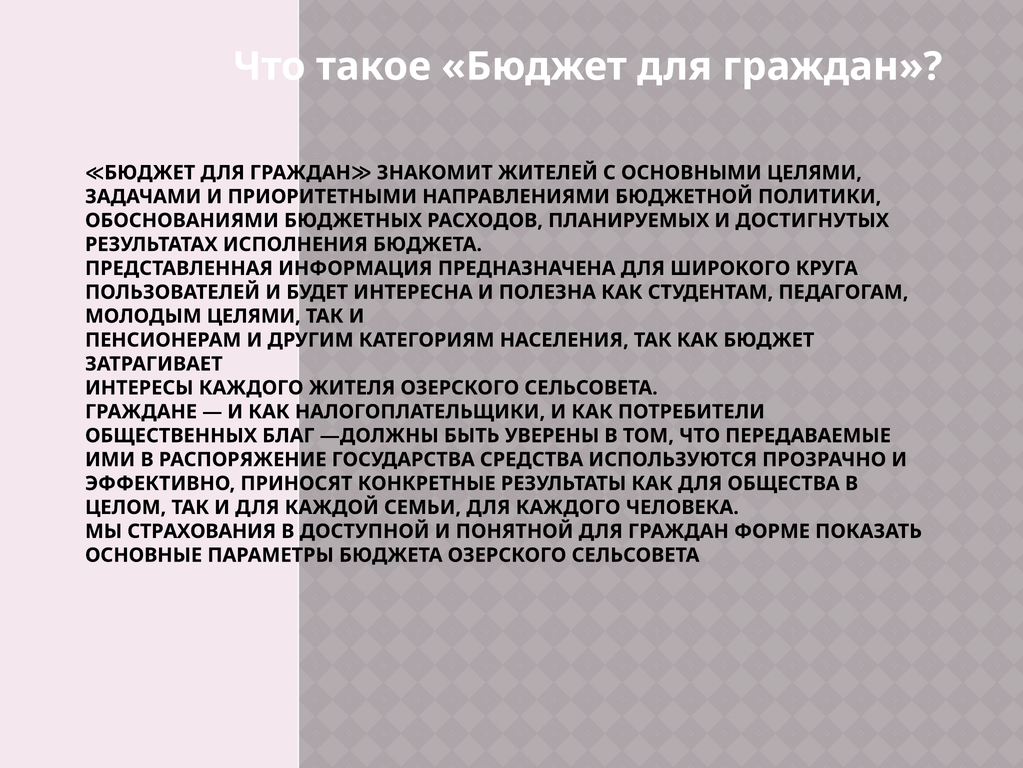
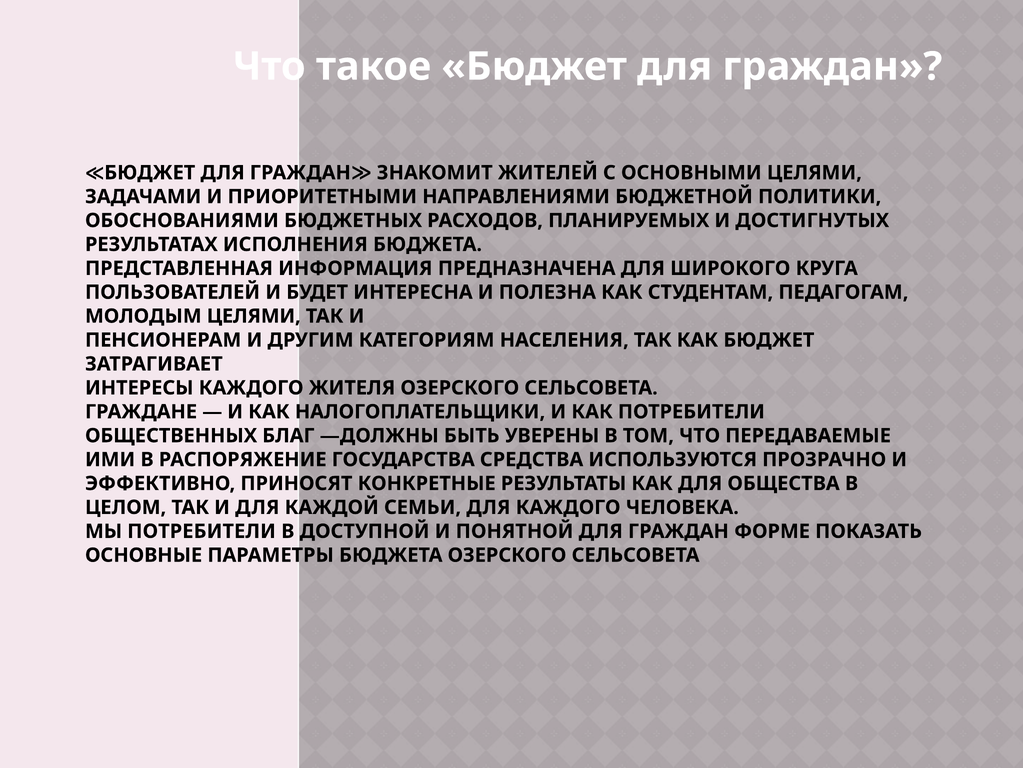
МЫ СТРАХОВАНИЯ: СТРАХОВАНИЯ -> ПОТРЕБИТЕЛИ
